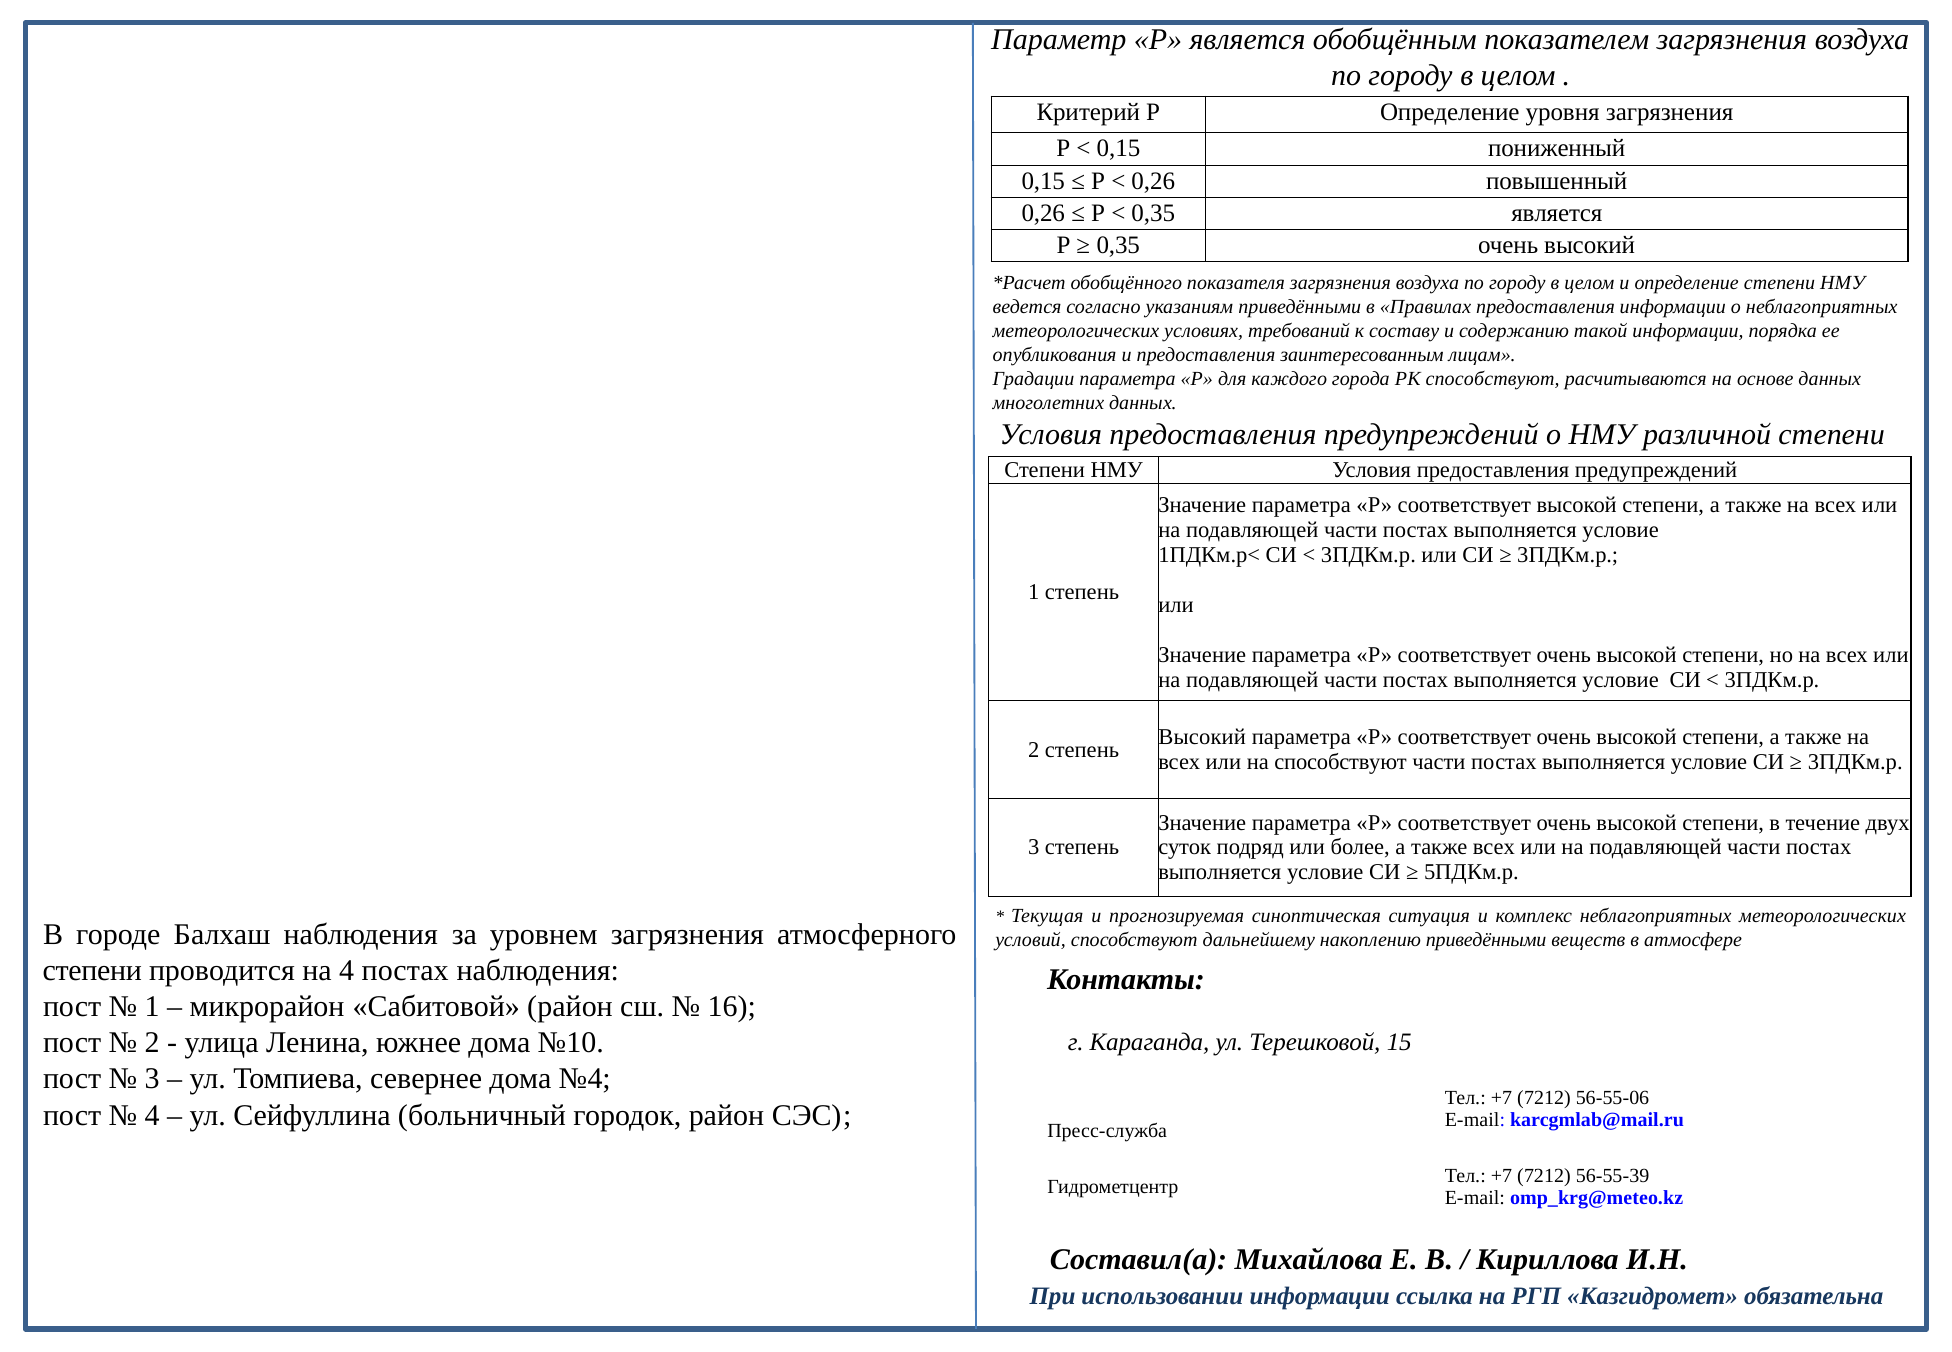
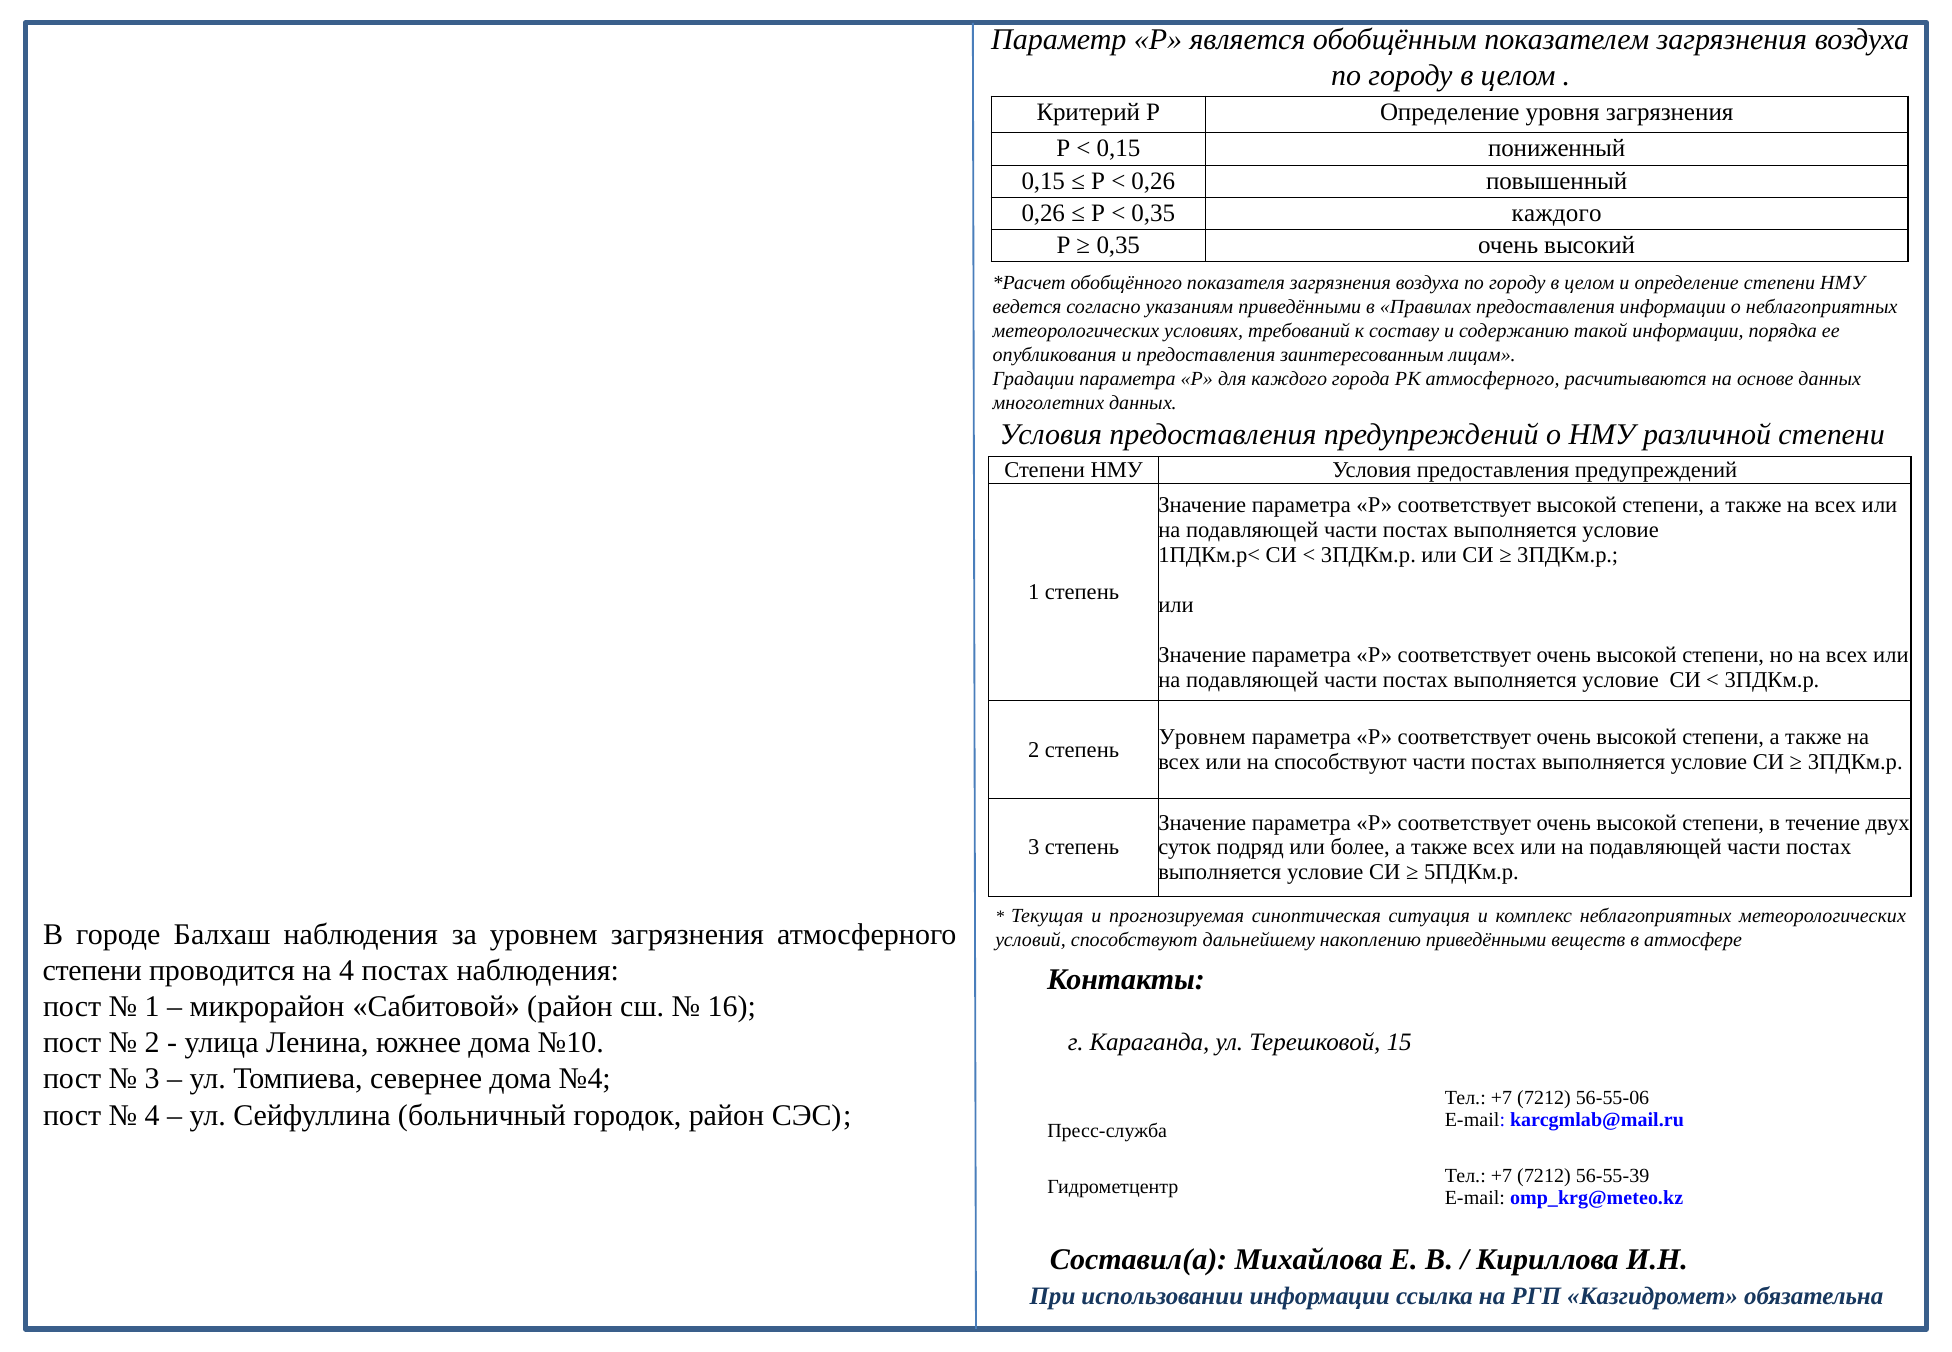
0,35 является: является -> каждого
РК способствуют: способствуют -> атмосферного
Высокий at (1202, 737): Высокий -> Уровнем
